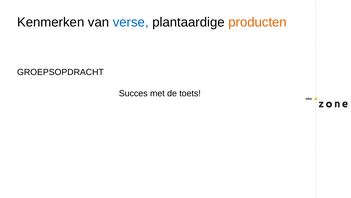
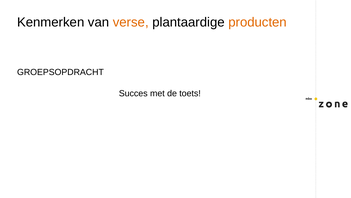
verse colour: blue -> orange
